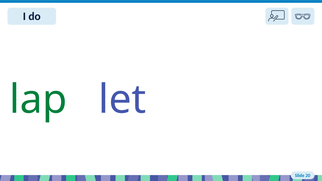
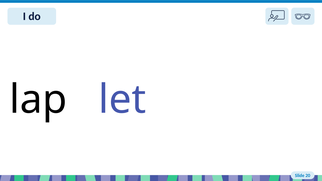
lap colour: green -> black
